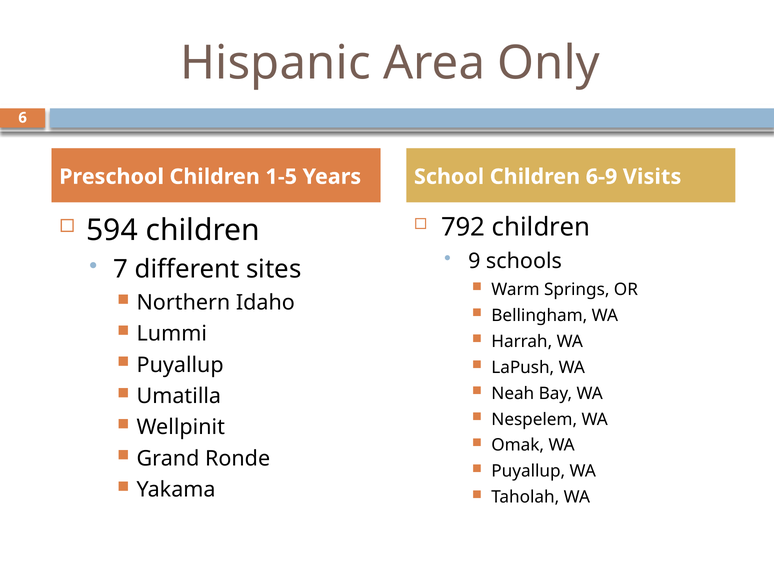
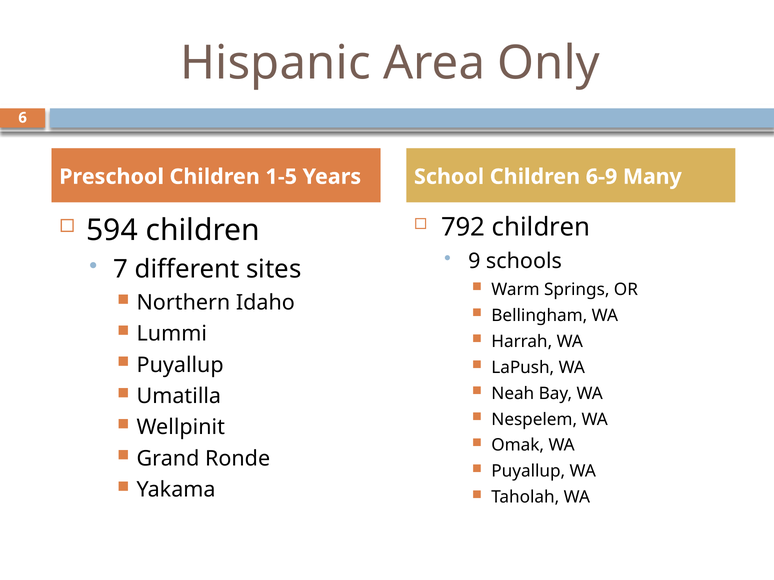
Visits: Visits -> Many
